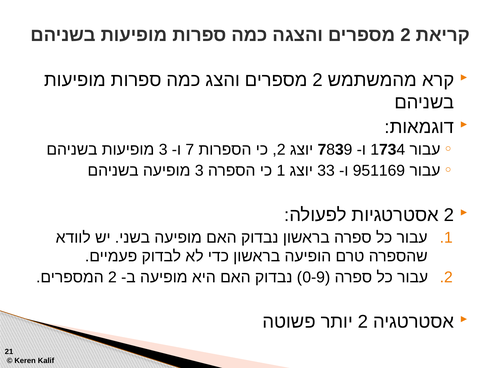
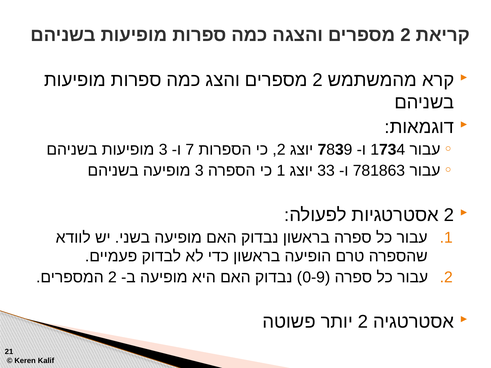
951169: 951169 -> 781863
